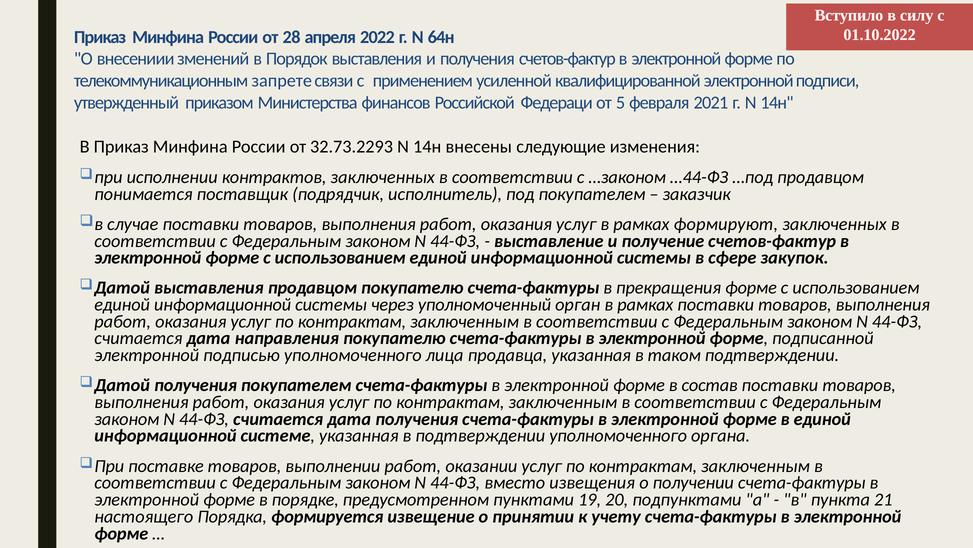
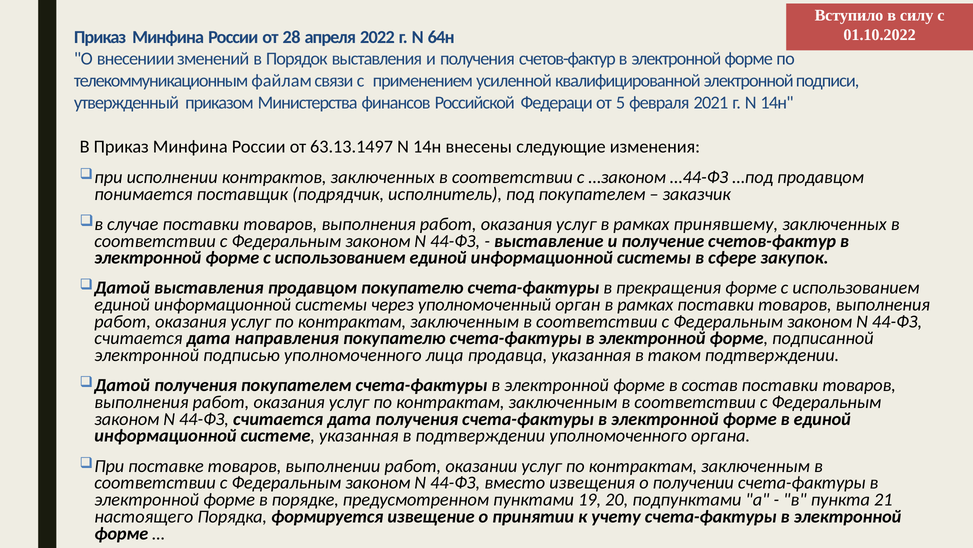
запрете: запрете -> файлам
32.73.2293: 32.73.2293 -> 63.13.1497
формируют: формируют -> принявшему
